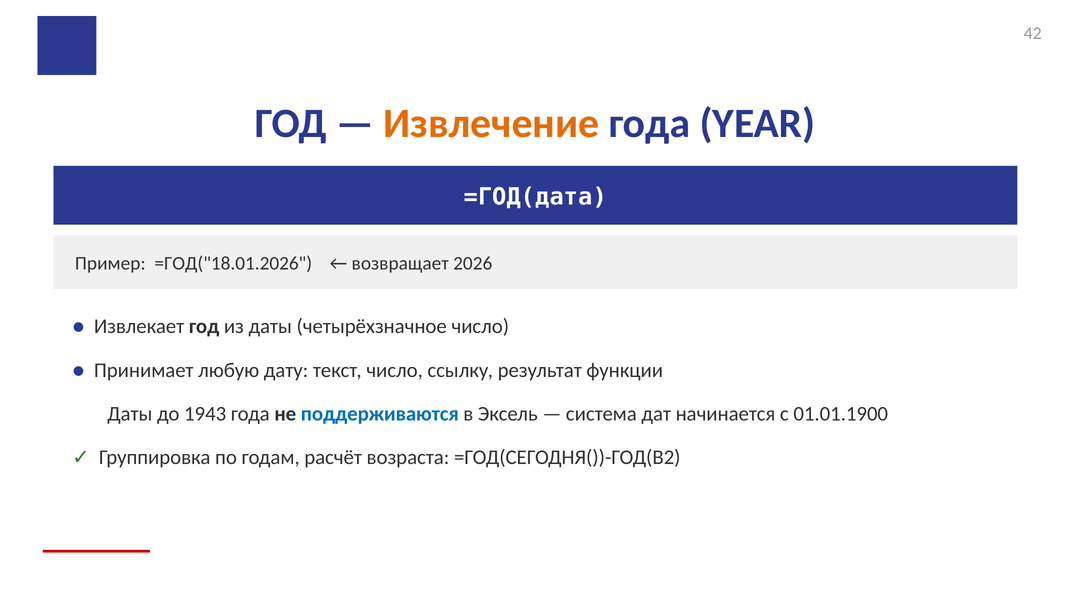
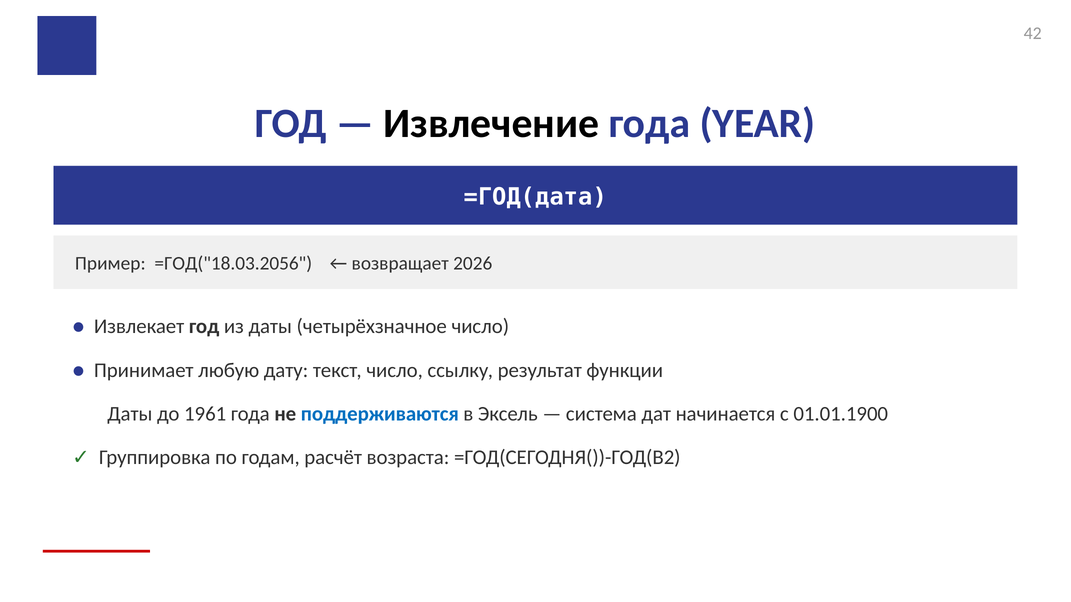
Извлечение colour: orange -> black
=ГОД("18.01.2026: =ГОД("18.01.2026 -> =ГОД("18.03.2056
1943: 1943 -> 1961
